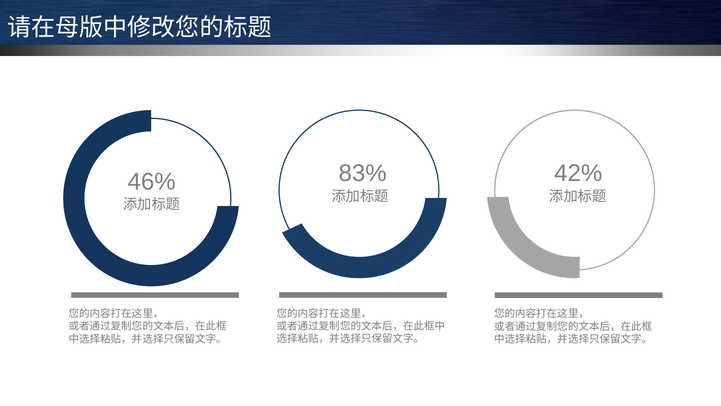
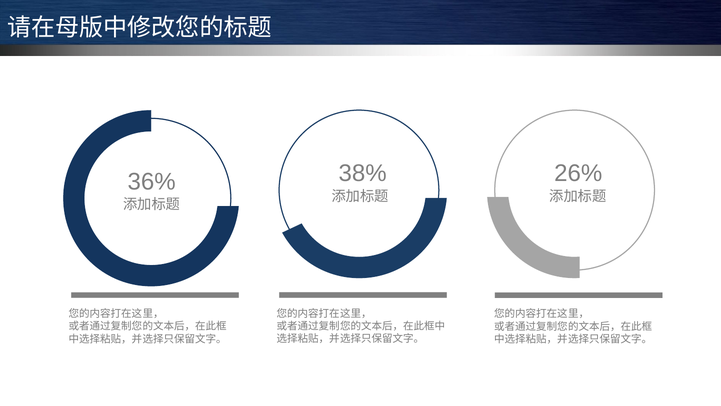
83%: 83% -> 38%
42%: 42% -> 26%
46%: 46% -> 36%
